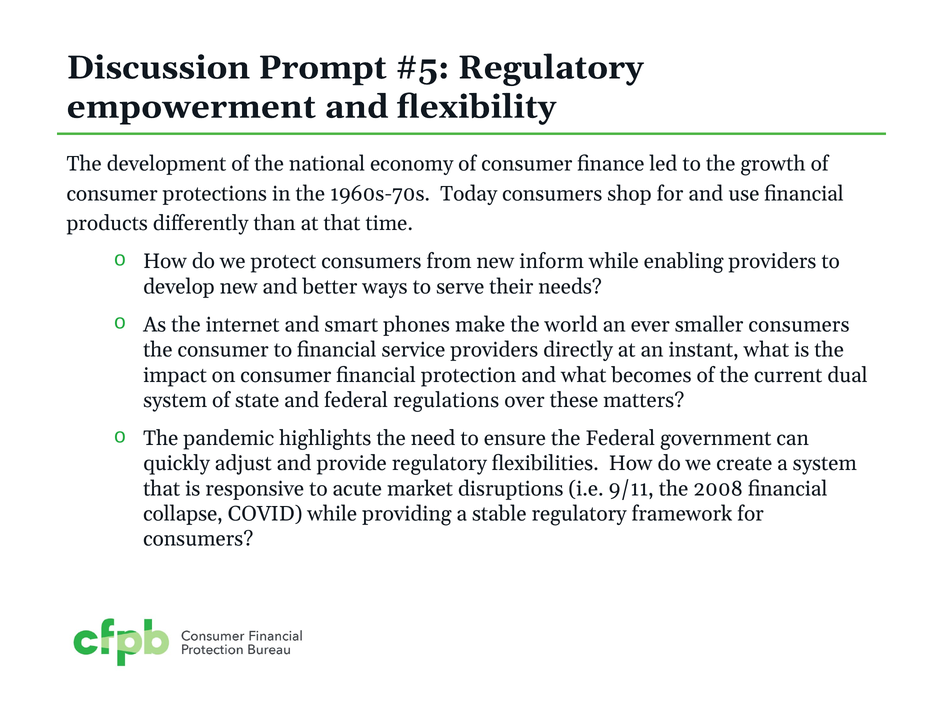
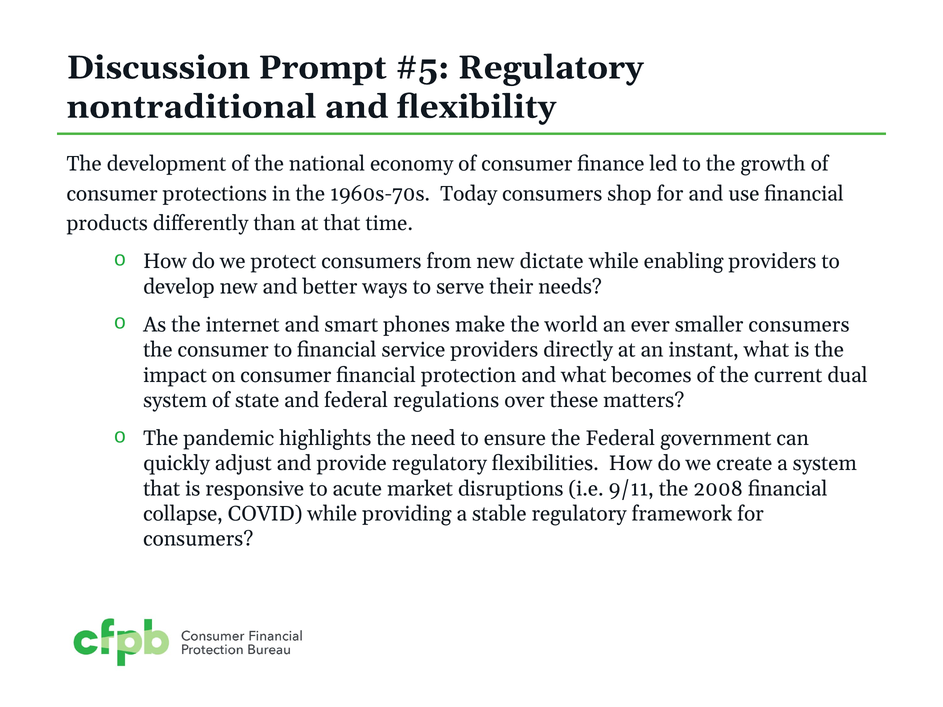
empowerment: empowerment -> nontraditional
inform: inform -> dictate
